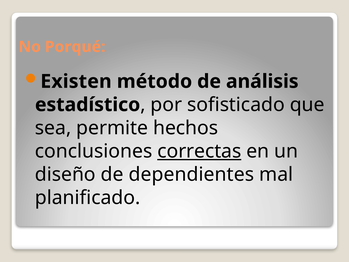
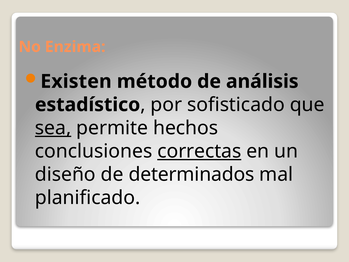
Porqué: Porqué -> Enzima
sea underline: none -> present
dependientes: dependientes -> determinados
